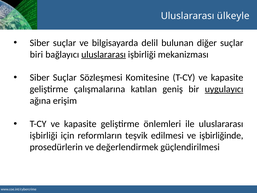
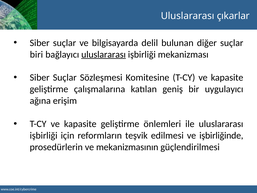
ülkeyle: ülkeyle -> çıkarlar
uygulayıcı underline: present -> none
değerlendirmek: değerlendirmek -> mekanizmasının
